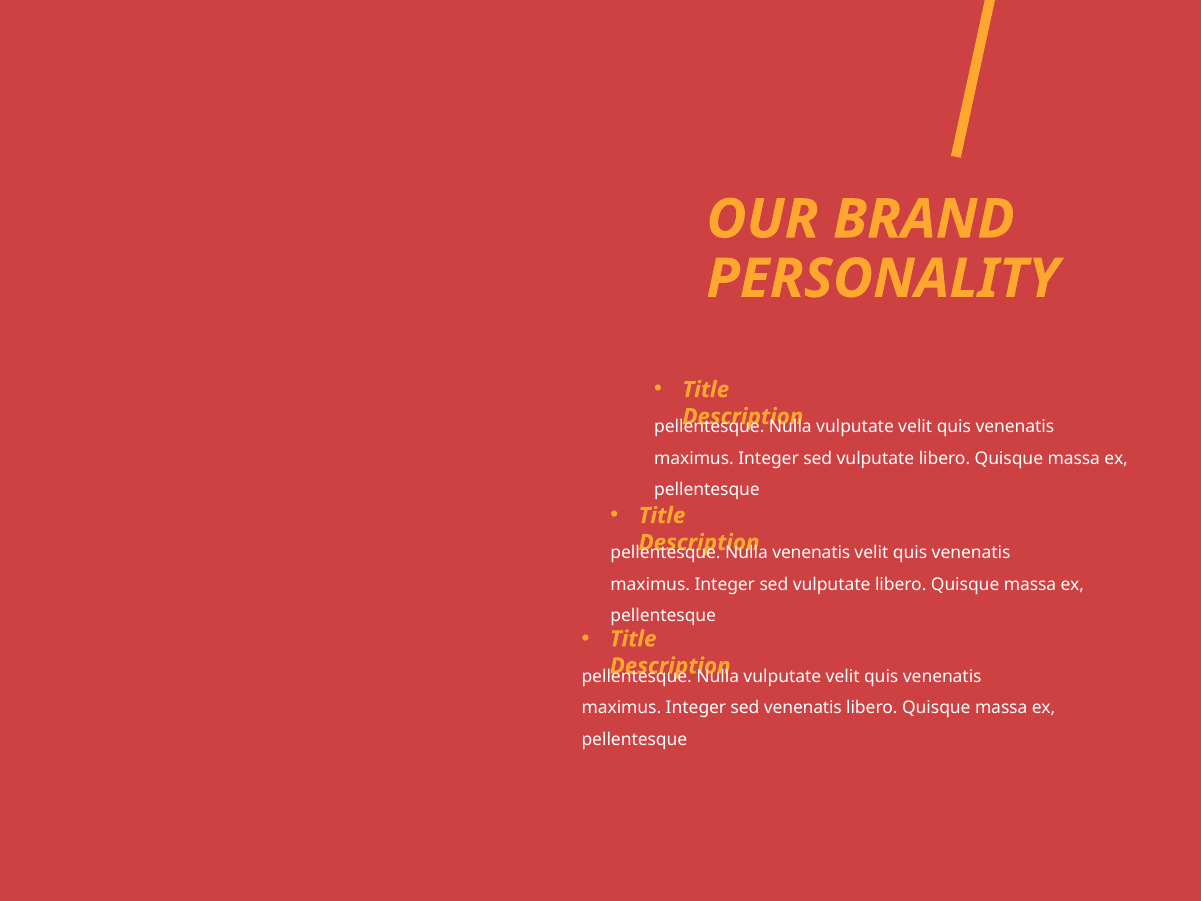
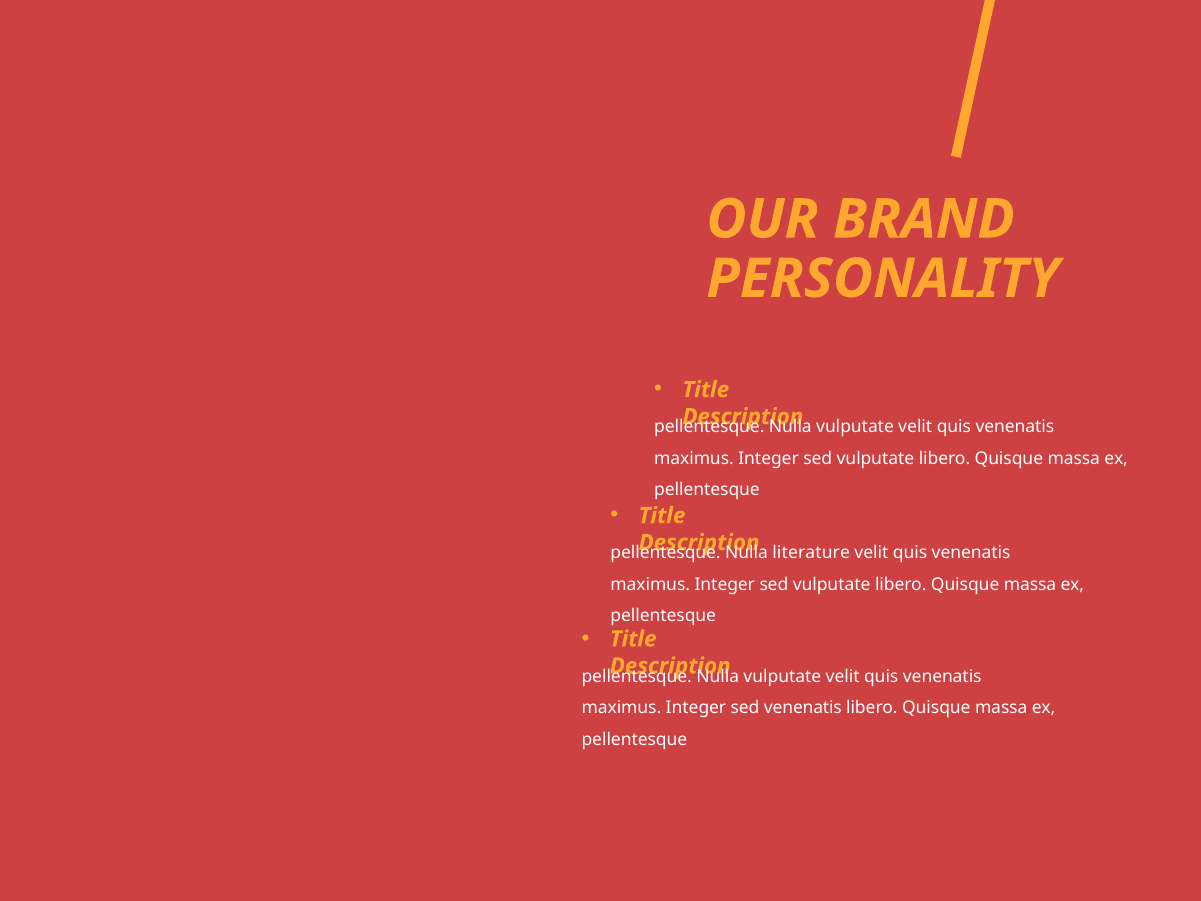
venenatis at (811, 553): venenatis -> literature
